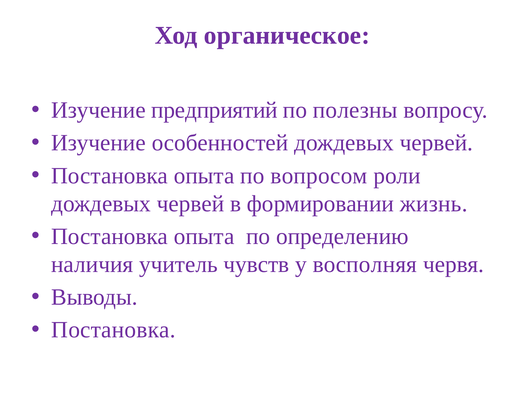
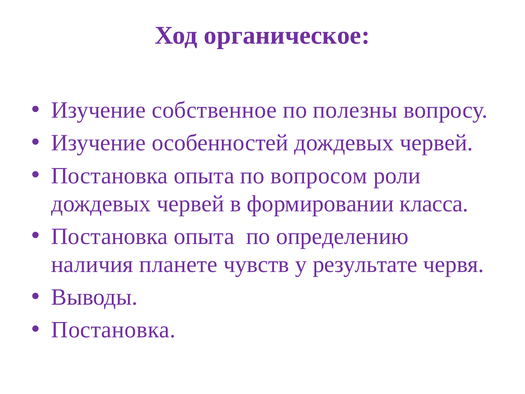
предприятий: предприятий -> собственное
жизнь: жизнь -> класса
учитель: учитель -> планете
восполняя: восполняя -> результате
